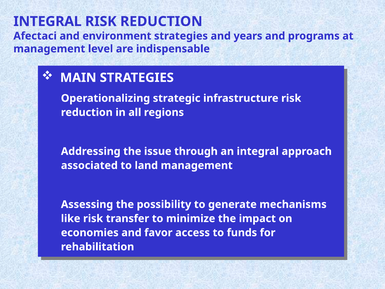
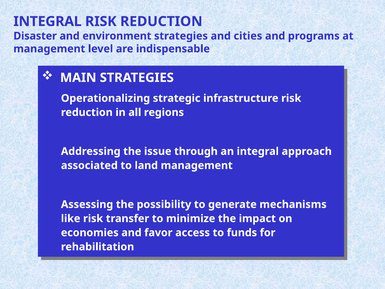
Afectaci: Afectaci -> Disaster
years: years -> cities
